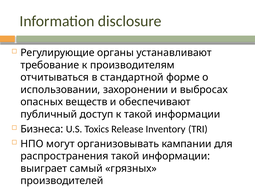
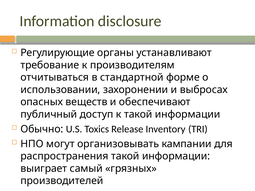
Бизнеса: Бизнеса -> Обычно
